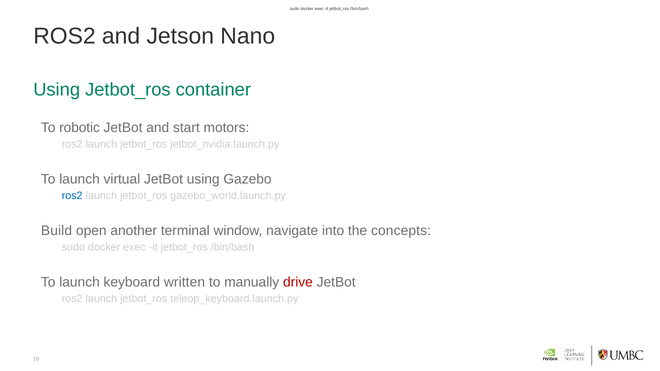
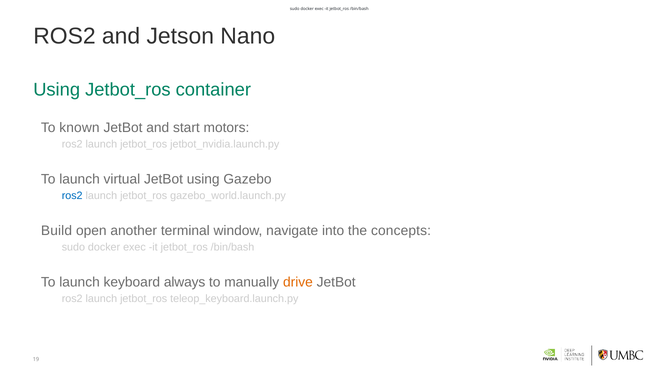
robotic: robotic -> known
written: written -> always
drive colour: red -> orange
